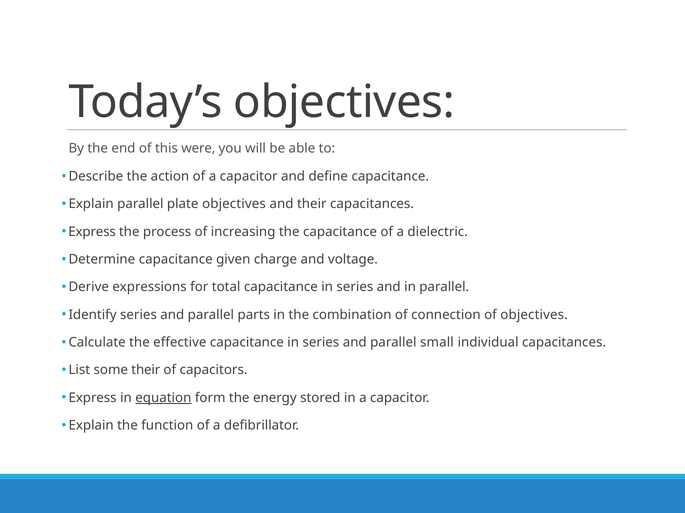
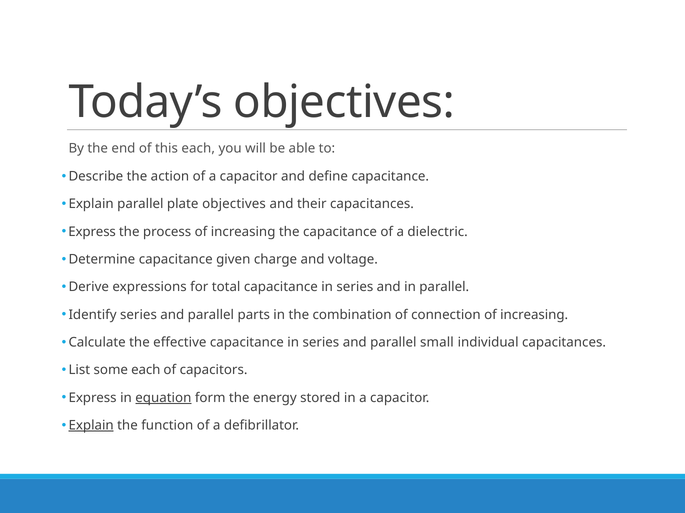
this were: were -> each
connection of objectives: objectives -> increasing
some their: their -> each
Explain at (91, 426) underline: none -> present
